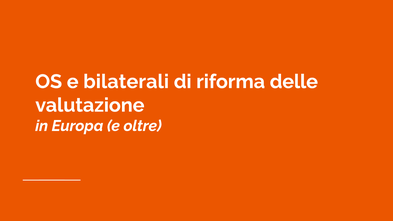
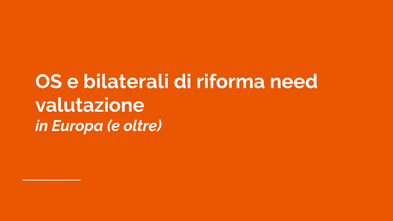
delle: delle -> need
